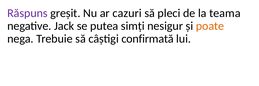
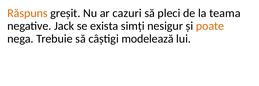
Răspuns colour: purple -> orange
putea: putea -> exista
confirmată: confirmată -> modelează
